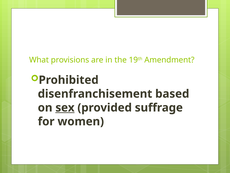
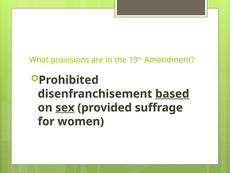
based underline: none -> present
